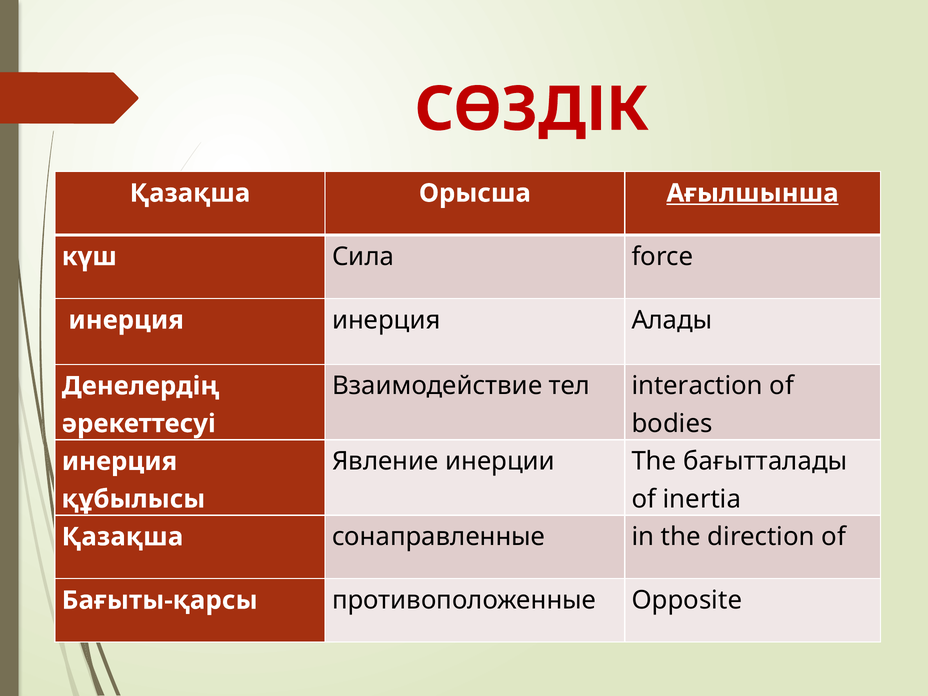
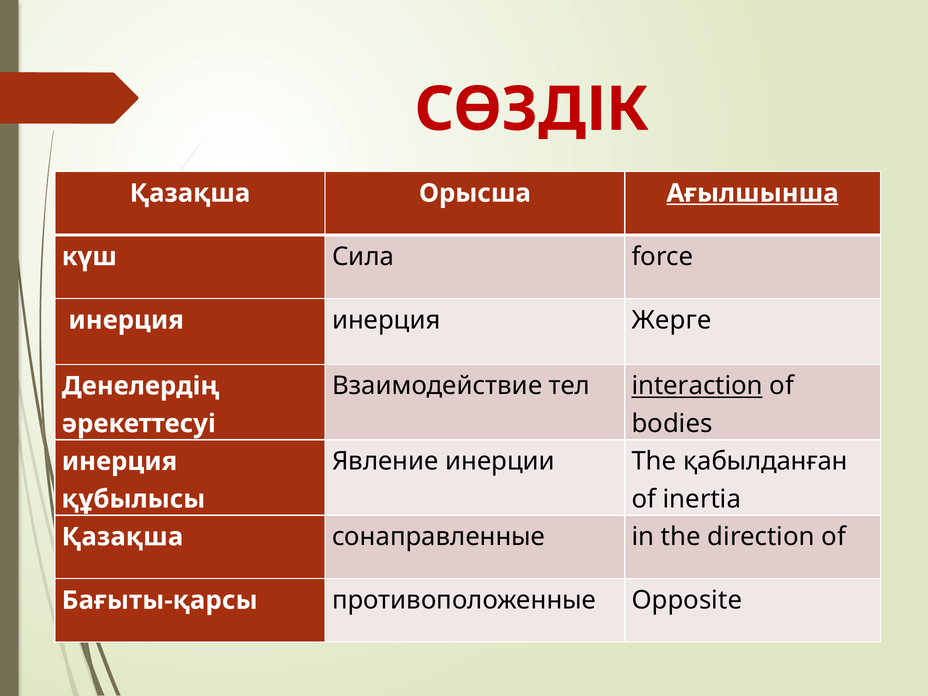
Алады: Алады -> Жерге
interaction underline: none -> present
бағытталады: бағытталады -> қабылданған
